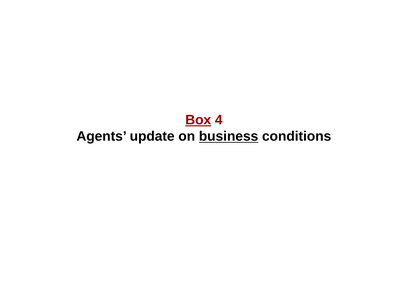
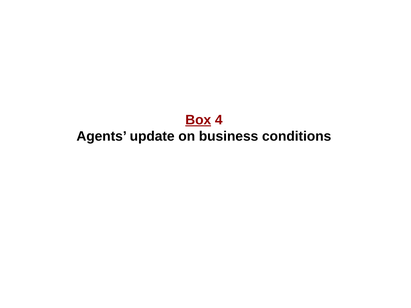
business underline: present -> none
